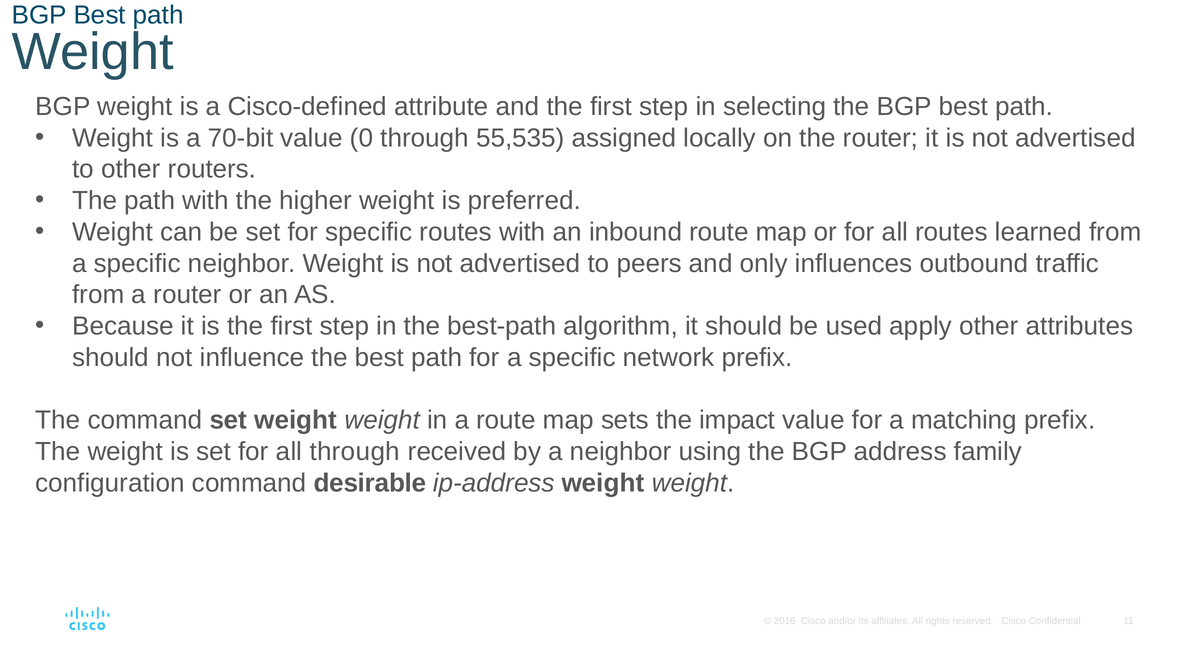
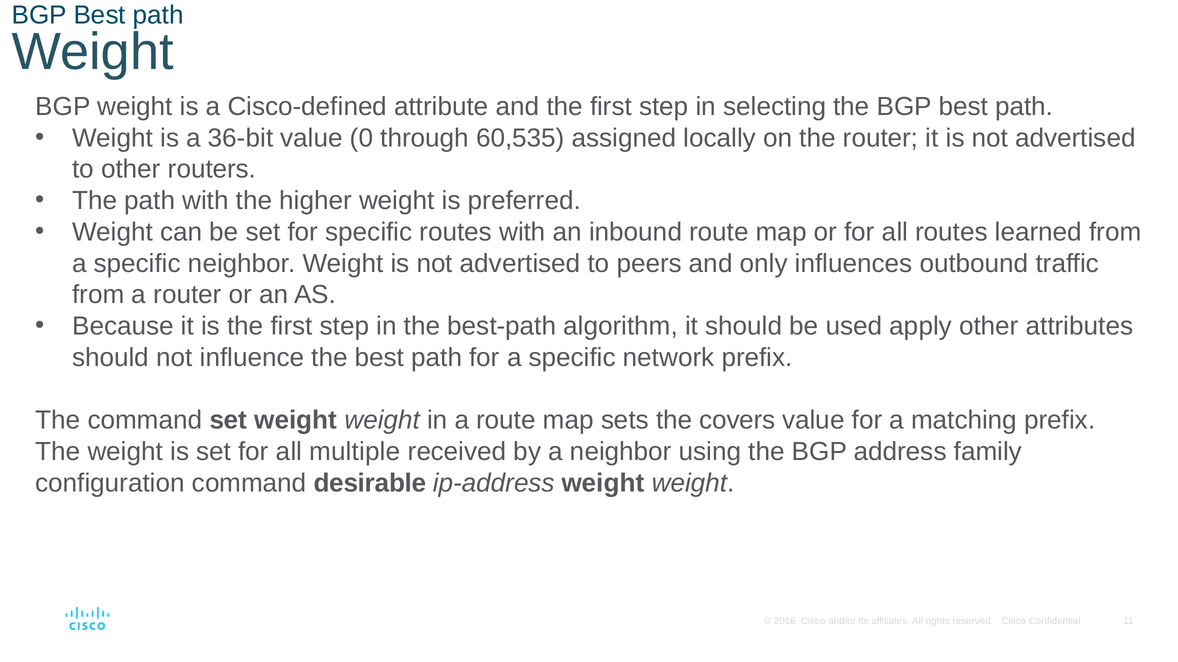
70-bit: 70-bit -> 36-bit
55,535: 55,535 -> 60,535
impact: impact -> covers
all through: through -> multiple
